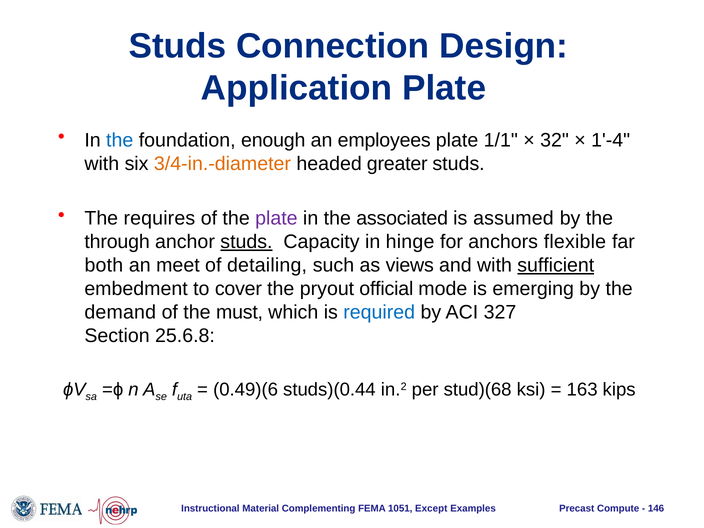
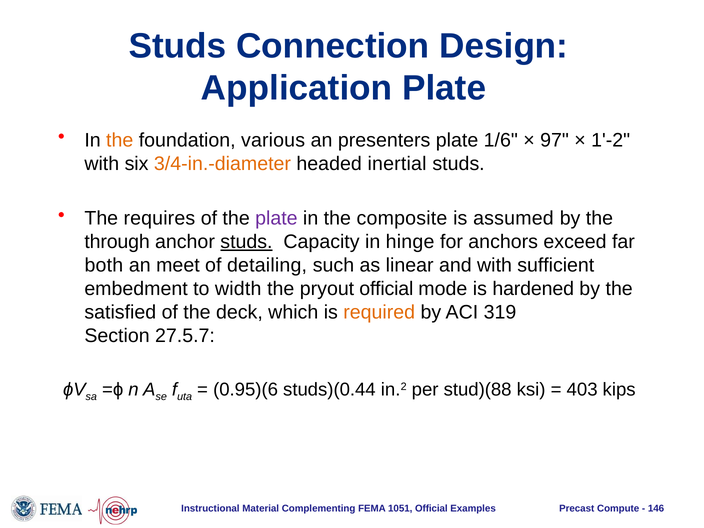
the at (120, 140) colour: blue -> orange
enough: enough -> various
employees: employees -> presenters
1/1: 1/1 -> 1/6
32: 32 -> 97
1'‑4: 1'‑4 -> 1'‑2
greater: greater -> inertial
associated: associated -> composite
flexible: flexible -> exceed
views: views -> linear
sufficient underline: present -> none
cover: cover -> width
emerging: emerging -> hardened
demand: demand -> satisfied
must: must -> deck
required colour: blue -> orange
327: 327 -> 319
25.6.8: 25.6.8 -> 27.5.7
0.49)(6: 0.49)(6 -> 0.95)(6
stud)(68: stud)(68 -> stud)(88
163: 163 -> 403
Except at (431, 508): Except -> Official
